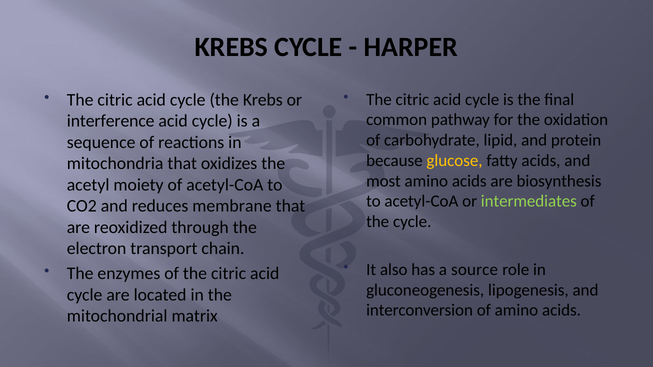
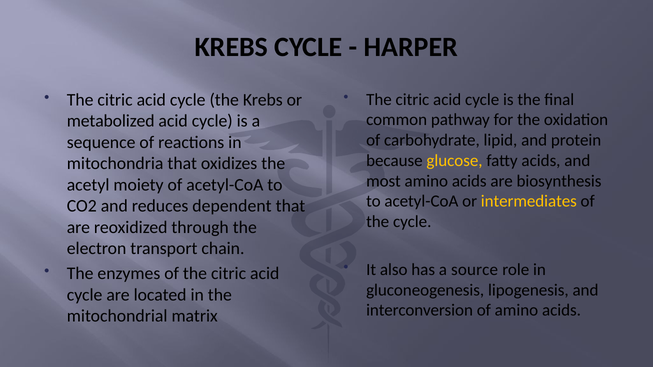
interference: interference -> metabolized
intermediates colour: light green -> yellow
membrane: membrane -> dependent
